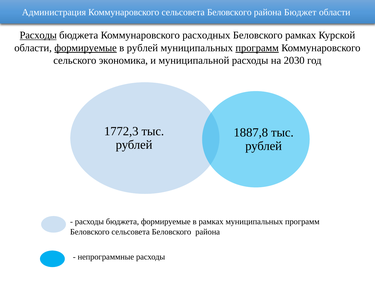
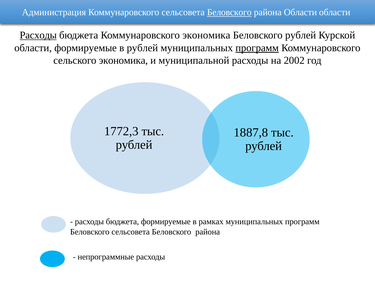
Беловского at (229, 12) underline: none -> present
района Бюджет: Бюджет -> Области
Коммунаровского расходных: расходных -> экономика
Беловского рамках: рамках -> рублей
формируемые at (86, 48) underline: present -> none
2030: 2030 -> 2002
